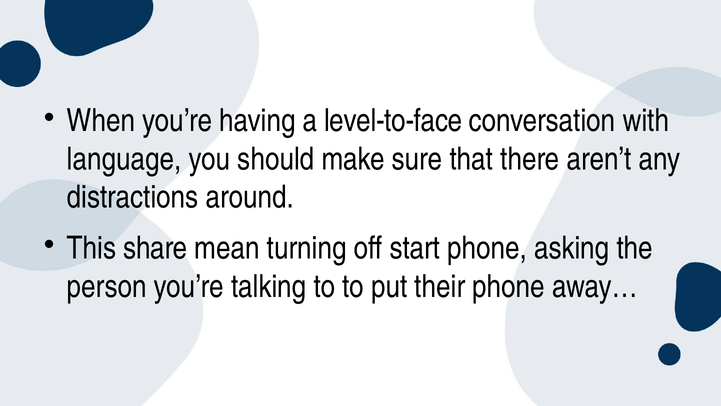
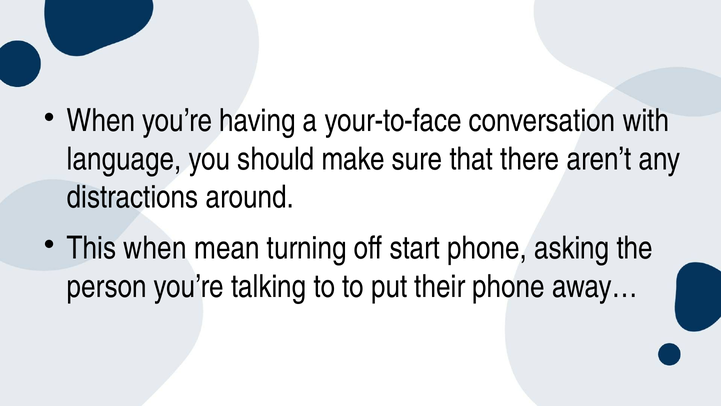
level-to-face: level-to-face -> your-to-face
This share: share -> when
